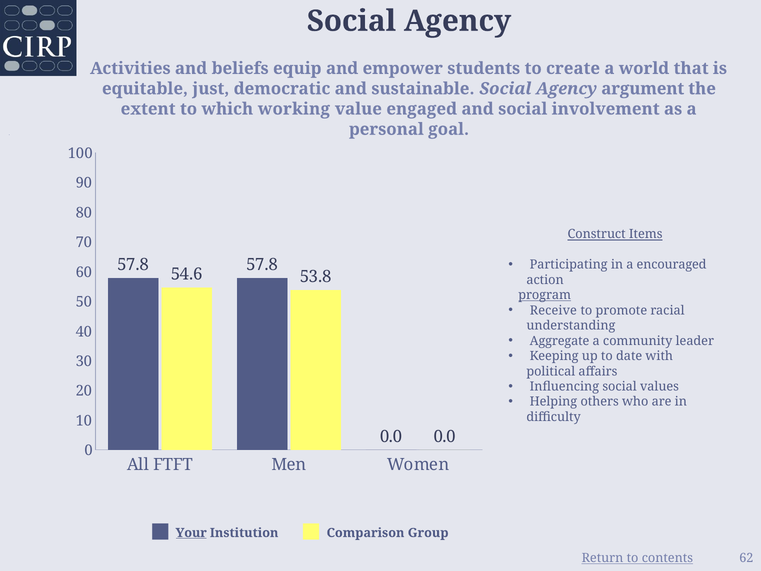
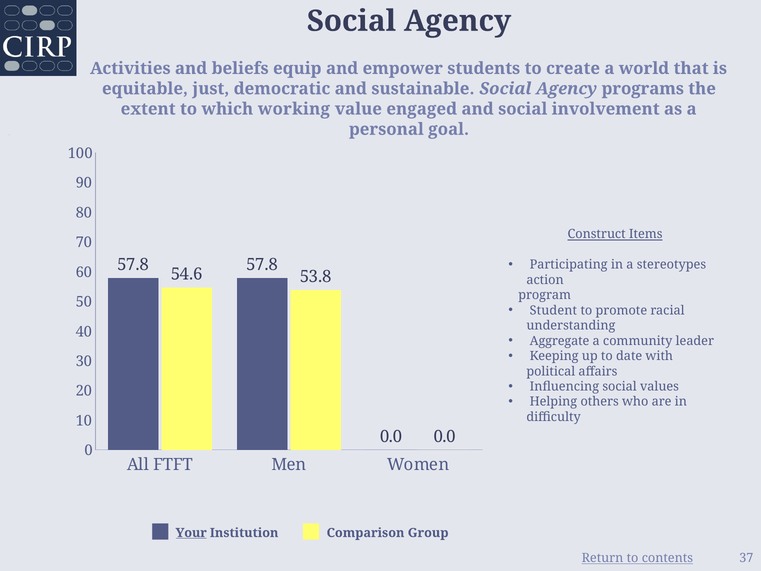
argument: argument -> programs
encouraged: encouraged -> stereotypes
program underline: present -> none
Receive: Receive -> Student
62: 62 -> 37
